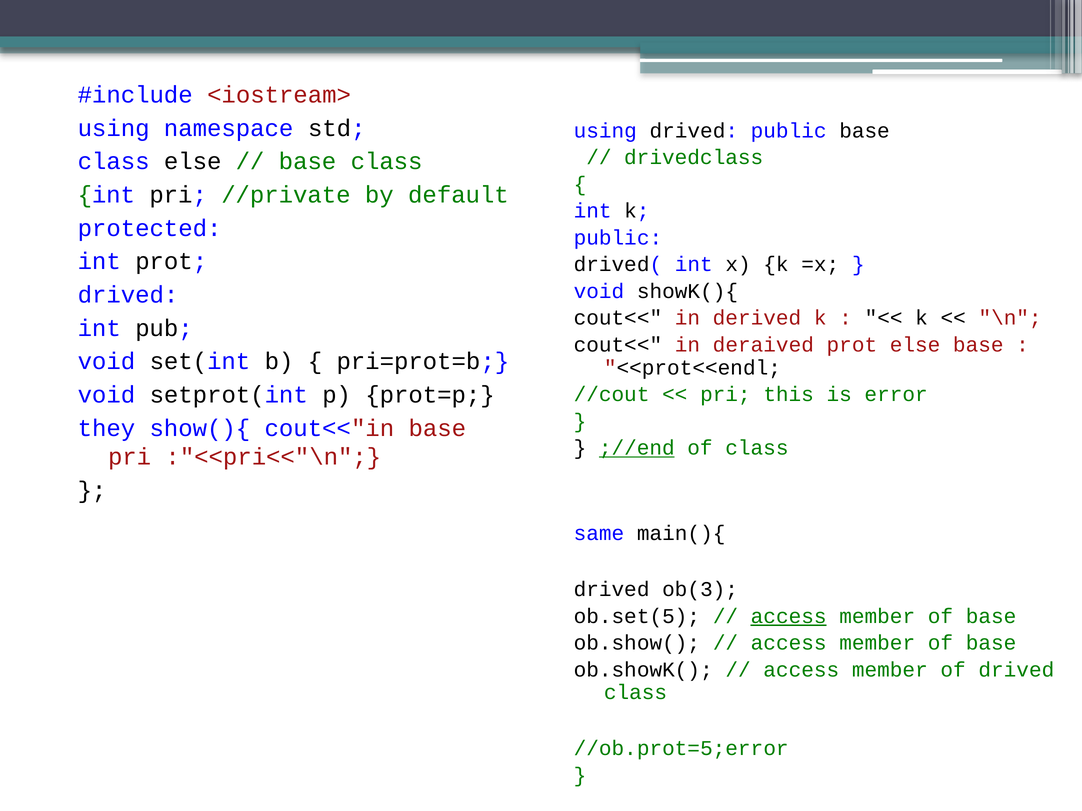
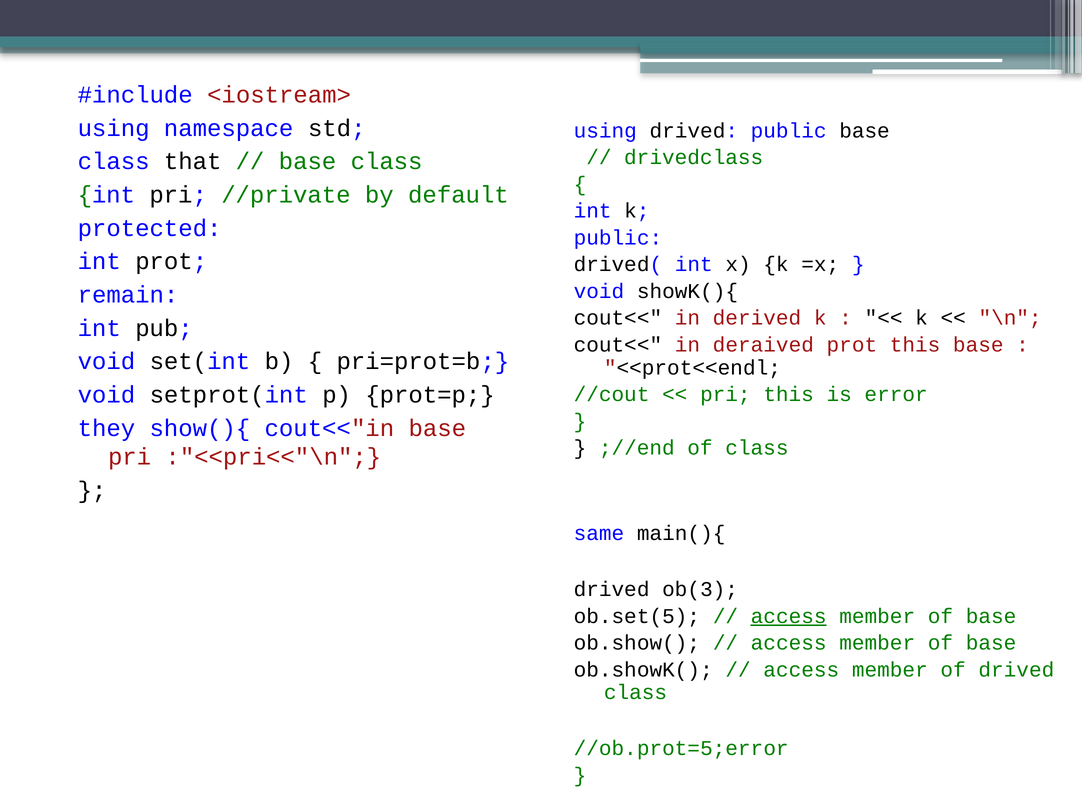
class else: else -> that
drived at (128, 295): drived -> remain
prot else: else -> this
;//end underline: present -> none
